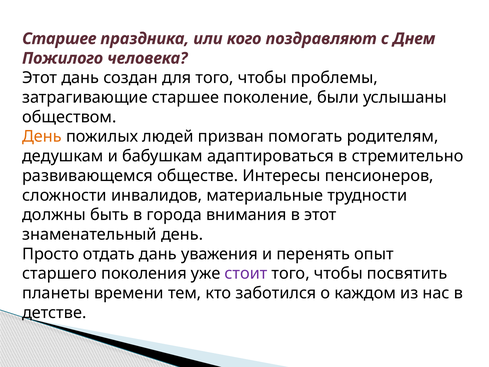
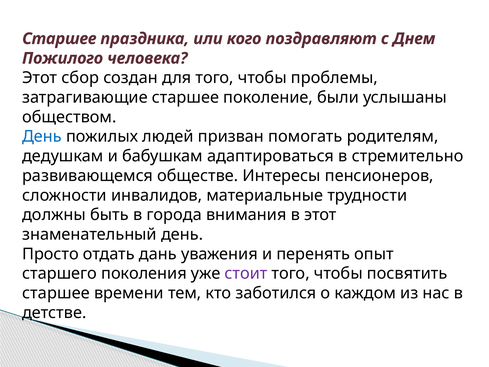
Этот дань: дань -> сбор
День at (42, 136) colour: orange -> blue
планеты at (56, 293): планеты -> старшее
